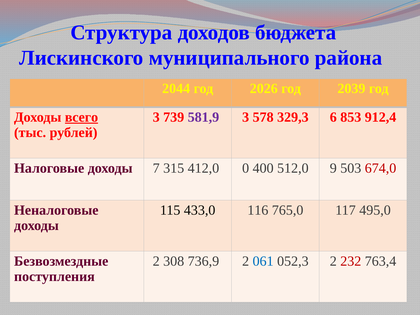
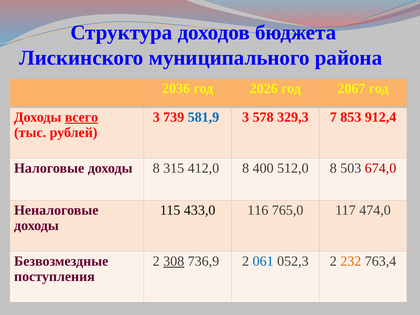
2044: 2044 -> 2036
2039: 2039 -> 2067
581,9 colour: purple -> blue
6: 6 -> 7
доходы 7: 7 -> 8
412,0 0: 0 -> 8
512,0 9: 9 -> 8
495,0: 495,0 -> 474,0
308 underline: none -> present
232 colour: red -> orange
